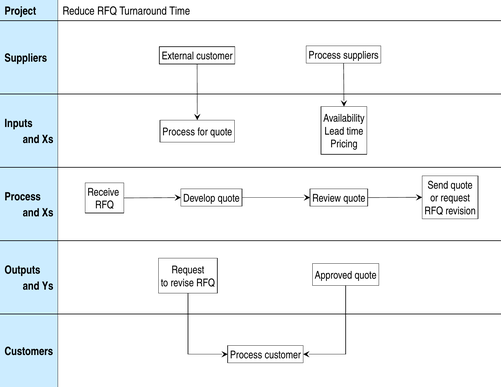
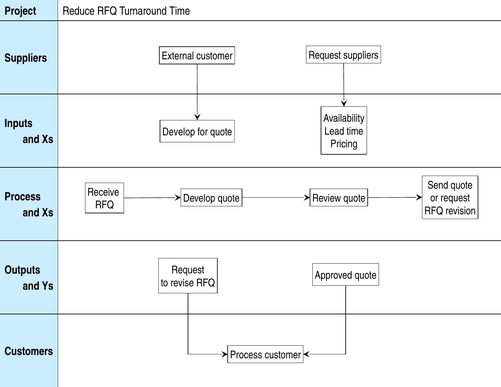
External customer Process: Process -> Request
Process at (179, 132): Process -> Develop
